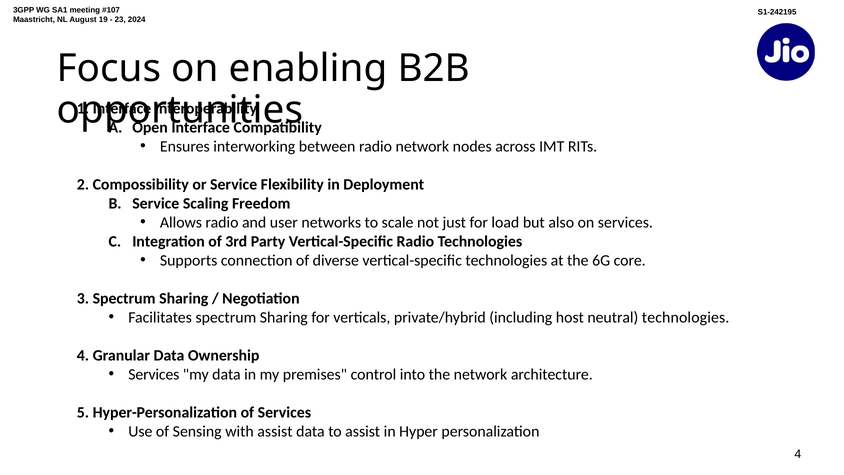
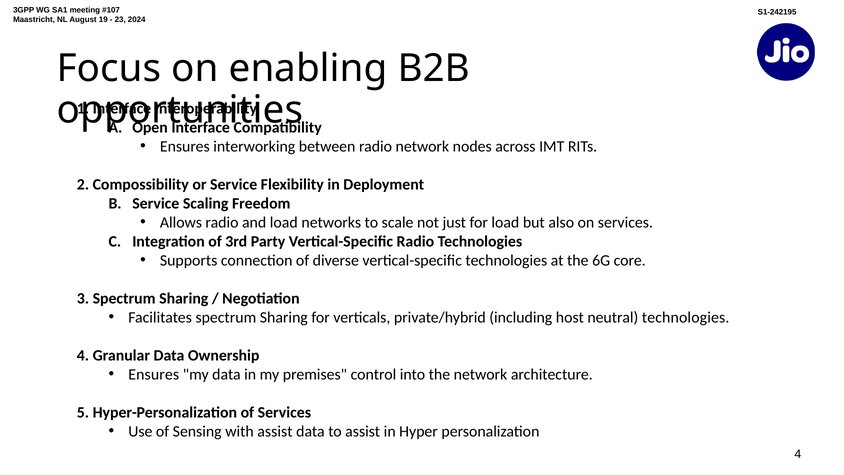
and user: user -> load
Services at (154, 374): Services -> Ensures
